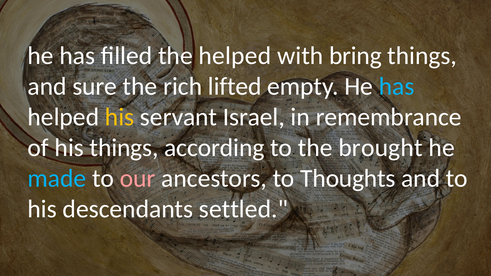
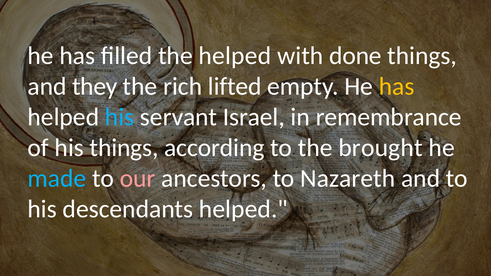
bring: bring -> done
sure: sure -> they
has at (397, 87) colour: light blue -> yellow
his at (120, 117) colour: yellow -> light blue
Thoughts: Thoughts -> Nazareth
descendants settled: settled -> helped
